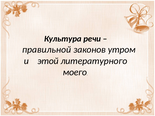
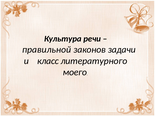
утром: утром -> задачи
этой: этой -> класс
